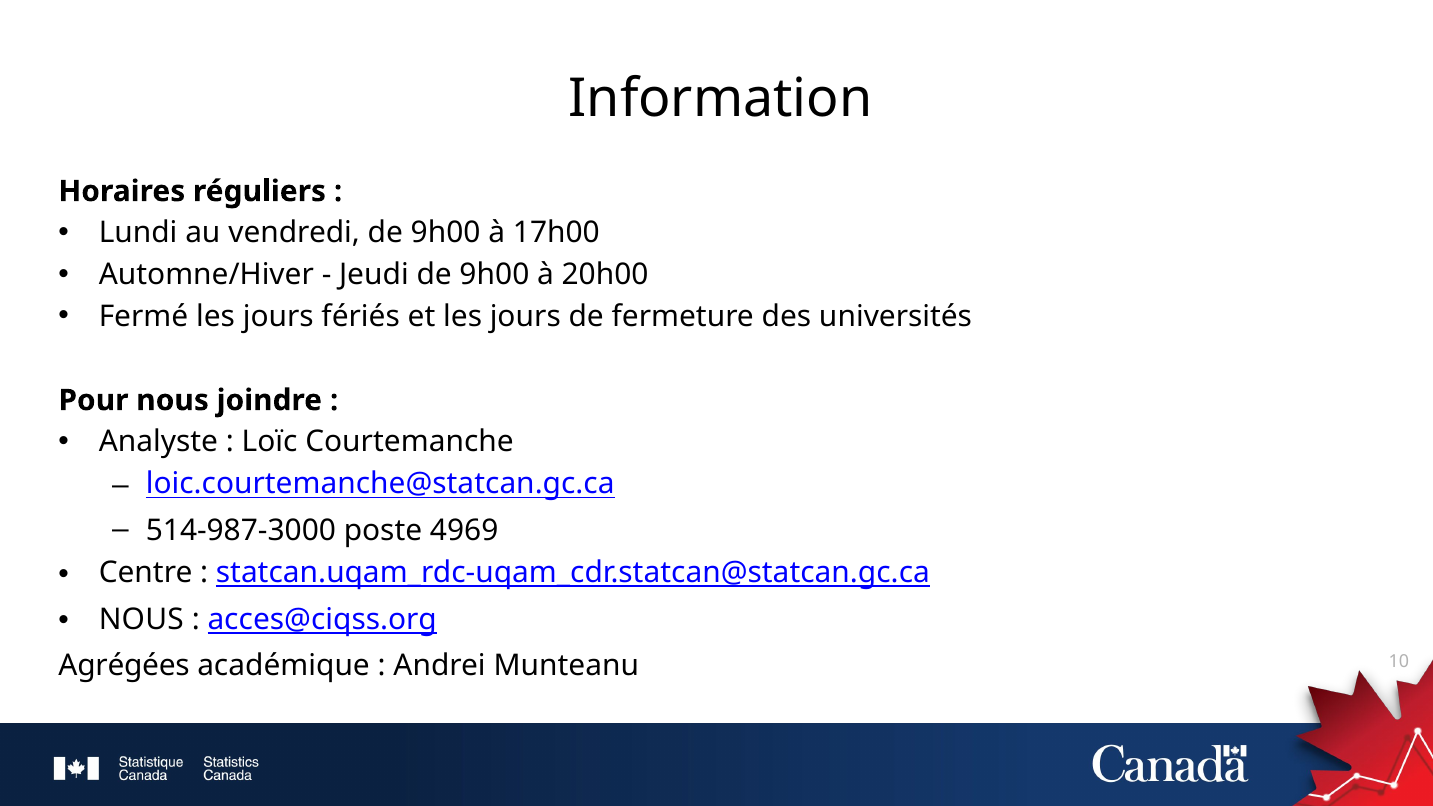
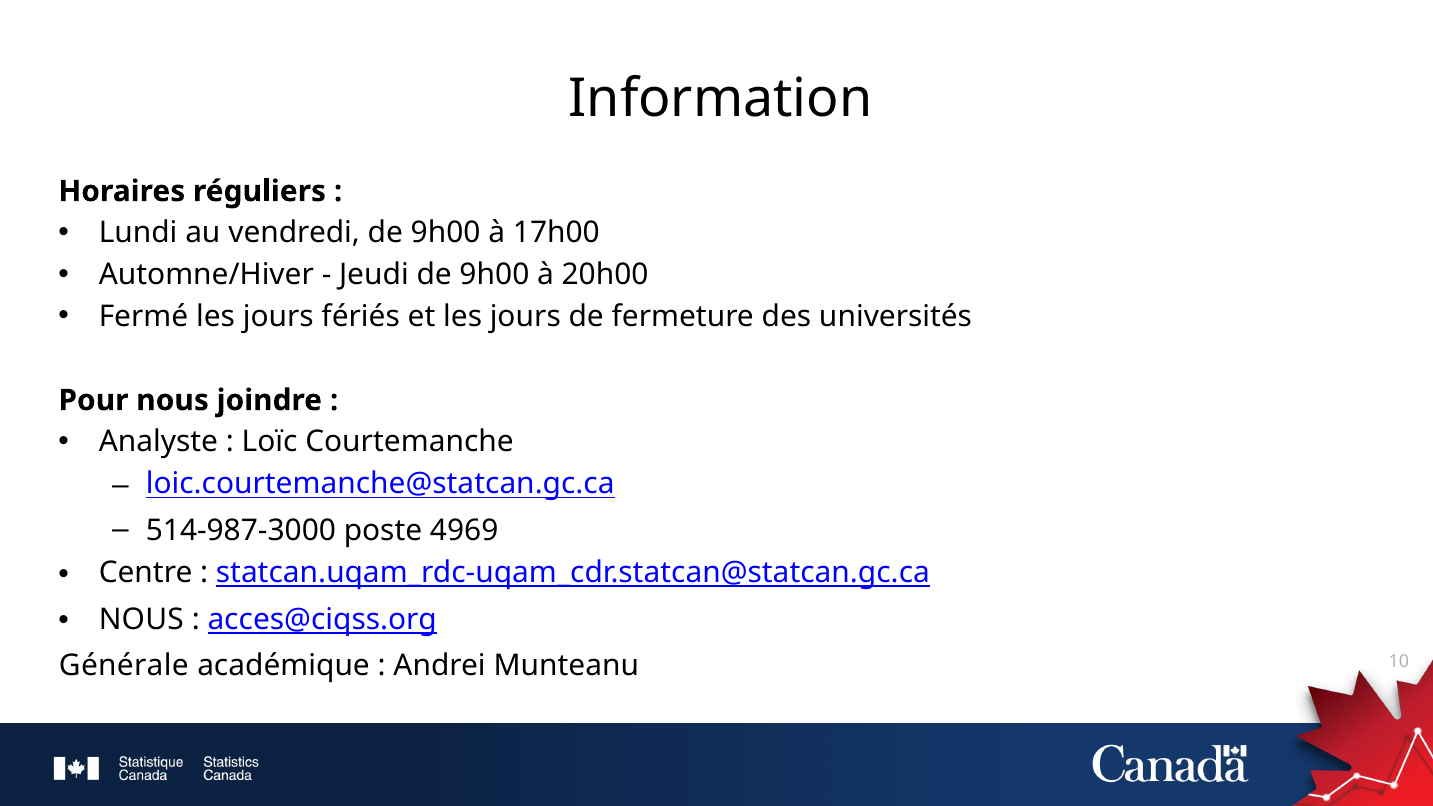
Agrégées: Agrégées -> Générale
